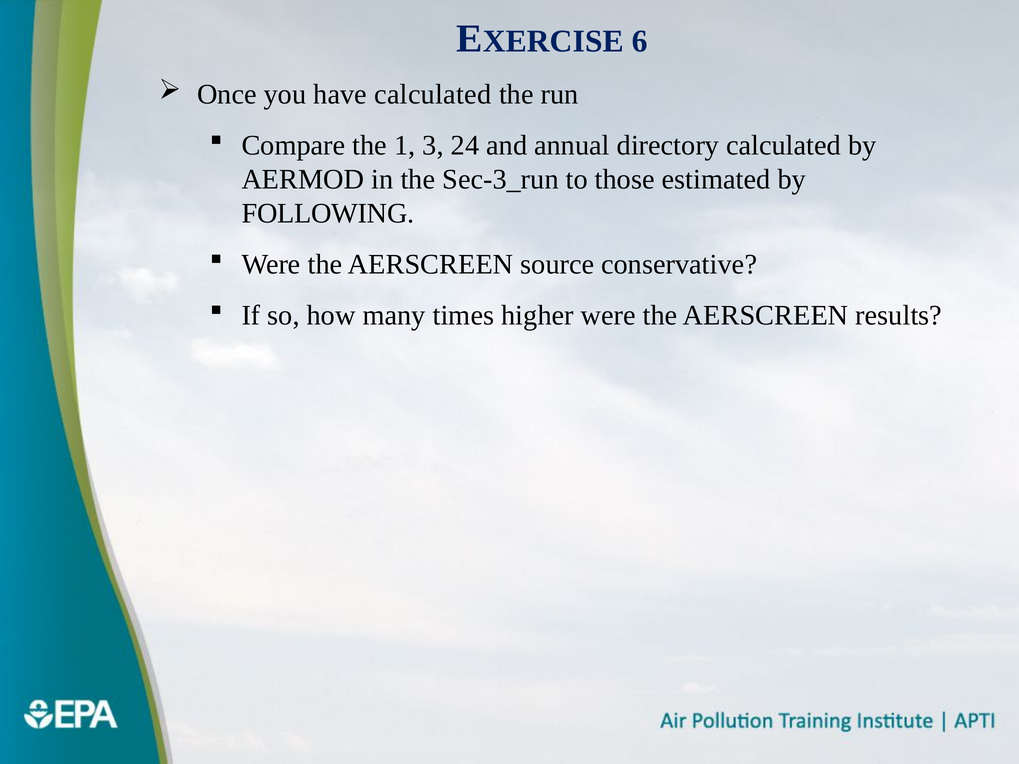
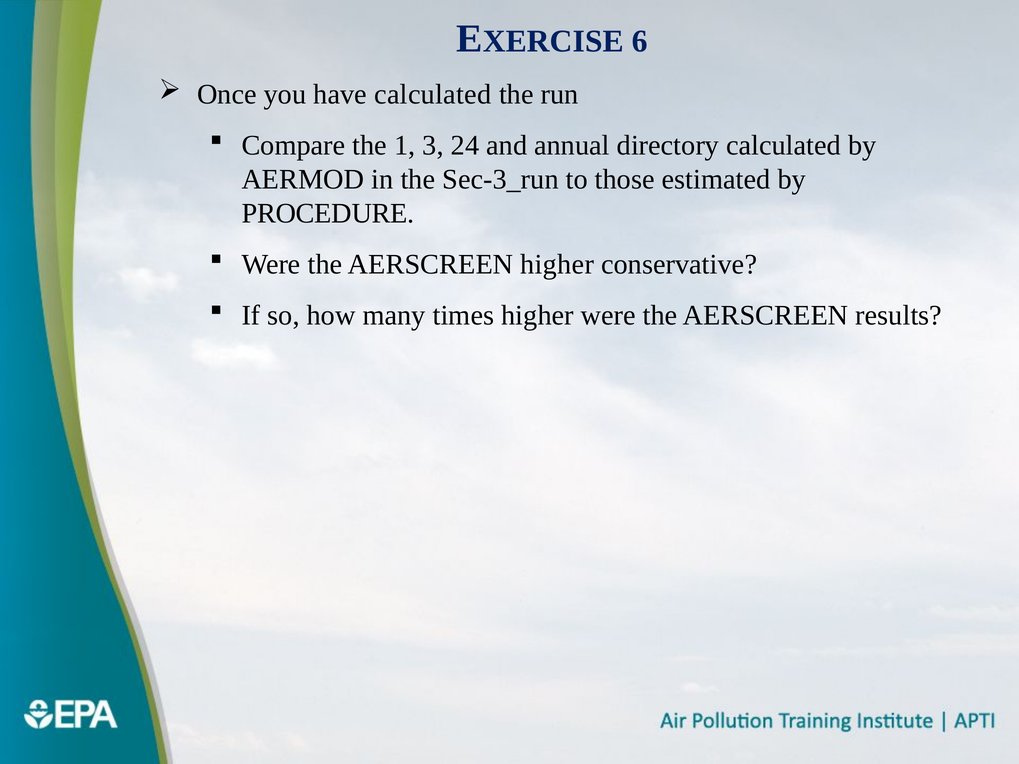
FOLLOWING: FOLLOWING -> PROCEDURE
AERSCREEN source: source -> higher
